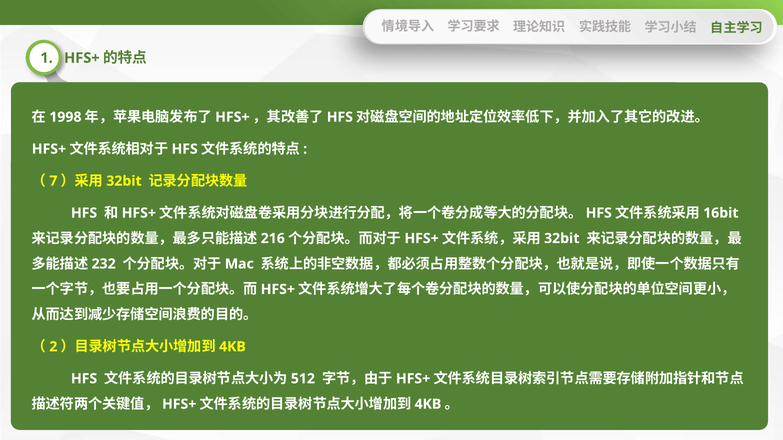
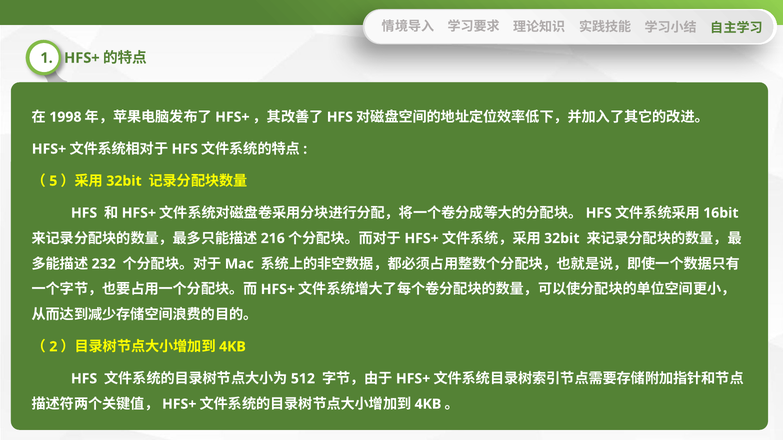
7: 7 -> 5
